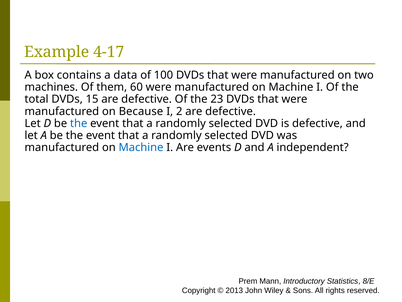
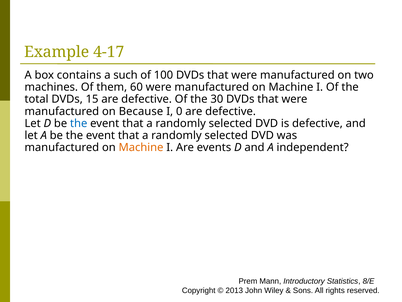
data: data -> such
23: 23 -> 30
2: 2 -> 0
Machine at (141, 147) colour: blue -> orange
